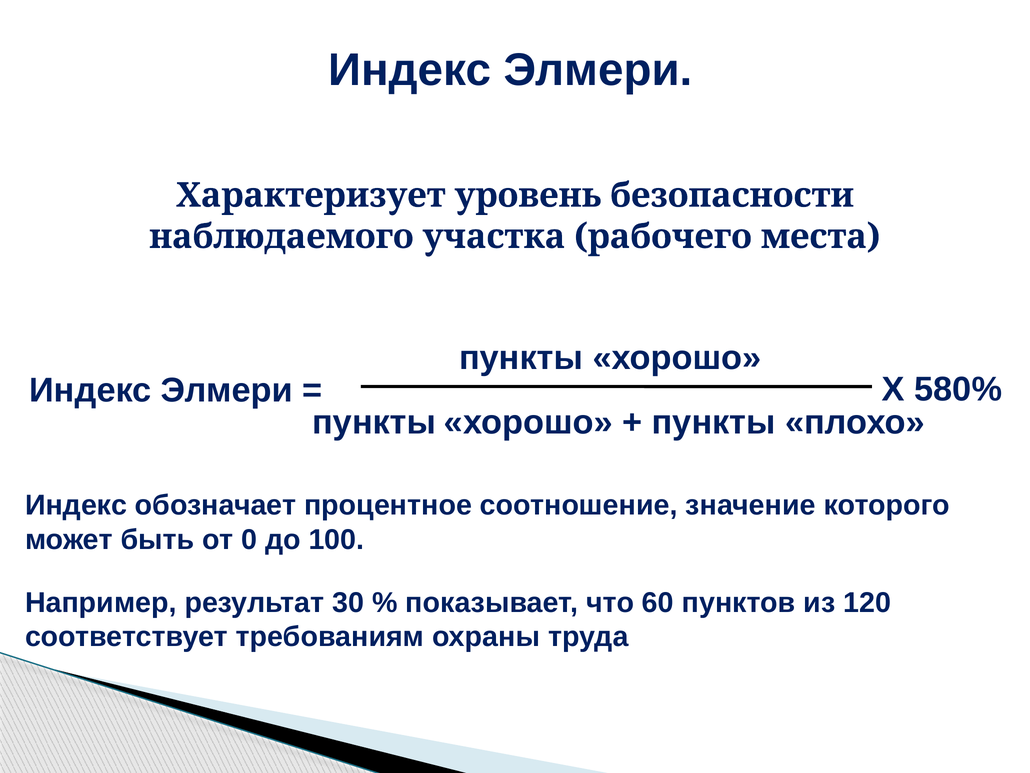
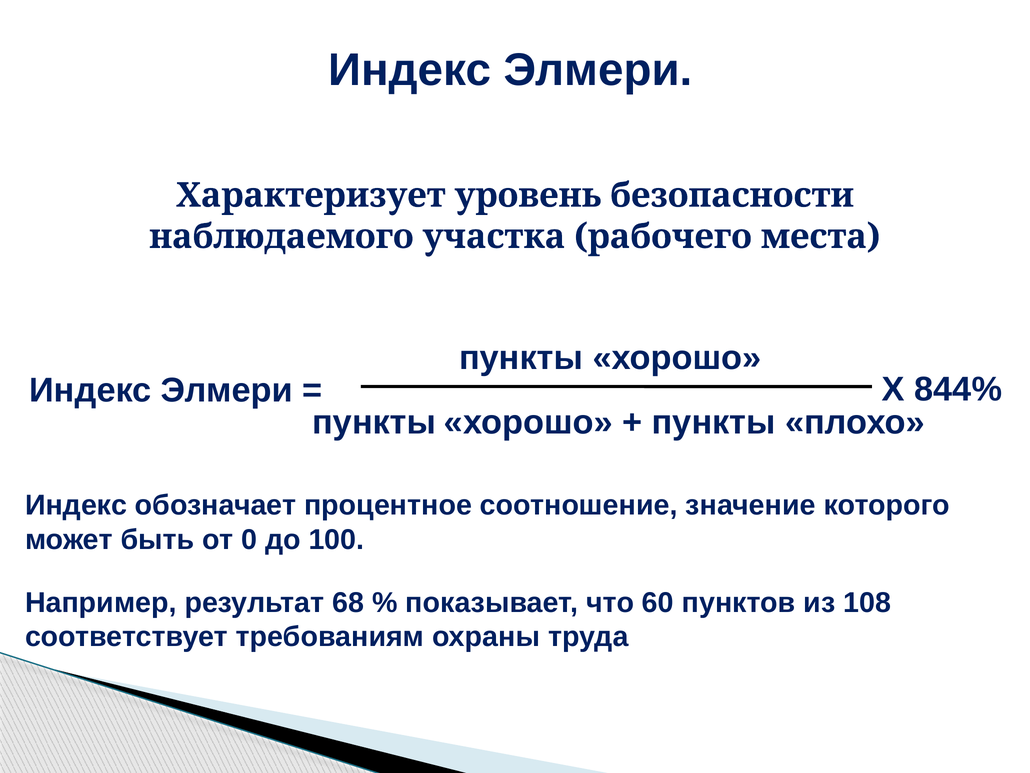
580%: 580% -> 844%
30: 30 -> 68
120: 120 -> 108
